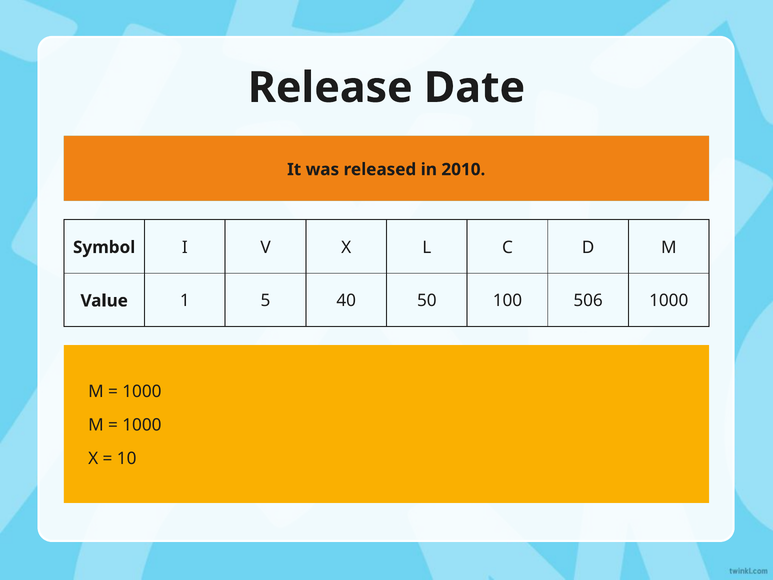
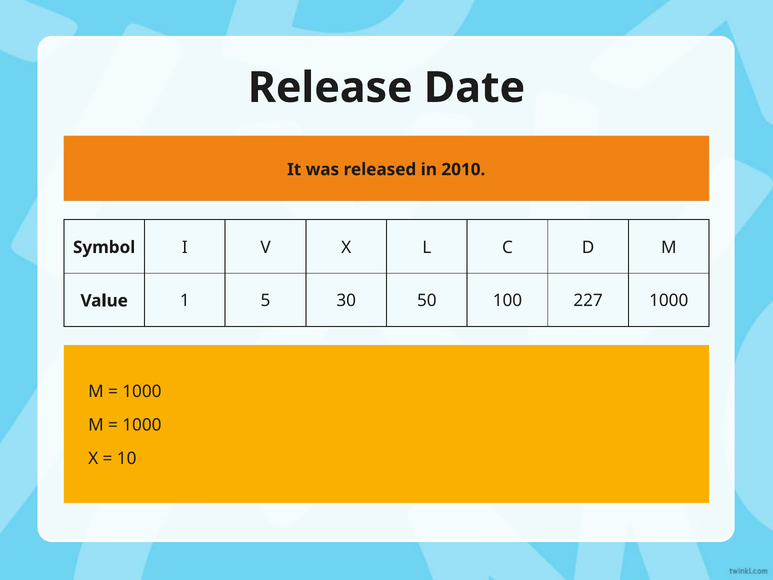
40: 40 -> 30
506: 506 -> 227
